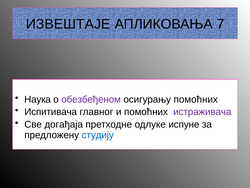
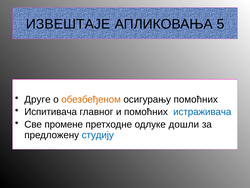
7: 7 -> 5
Наука: Наука -> Друге
обезбеђеном colour: purple -> orange
истраживача colour: purple -> blue
догађаја: догађаја -> промене
испуне: испуне -> дошли
